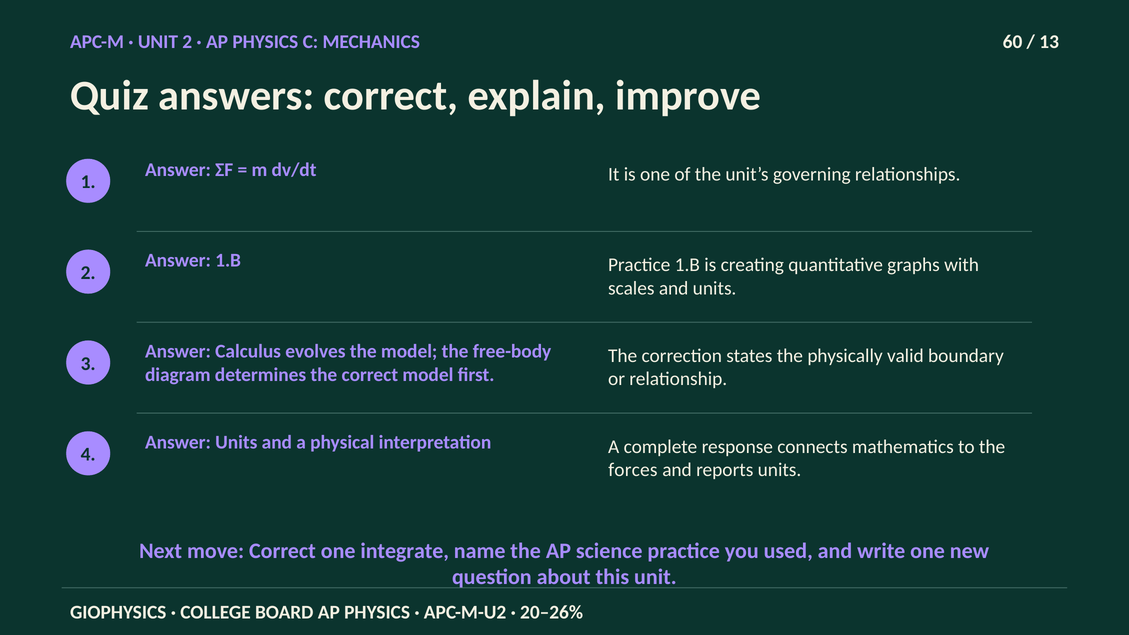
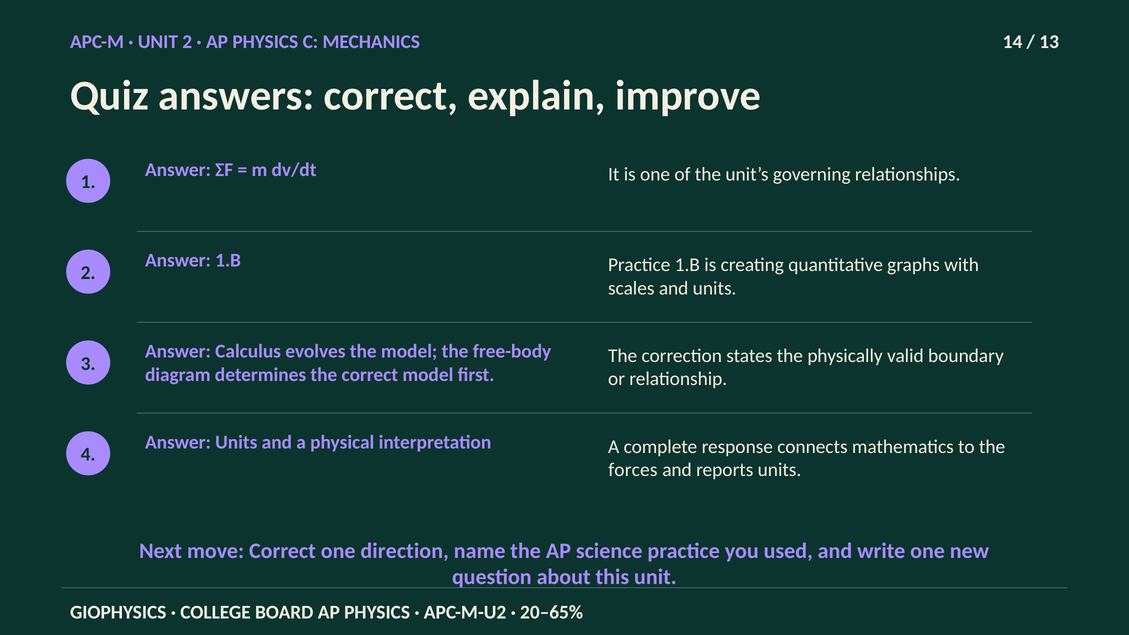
60: 60 -> 14
integrate: integrate -> direction
20–26%: 20–26% -> 20–65%
